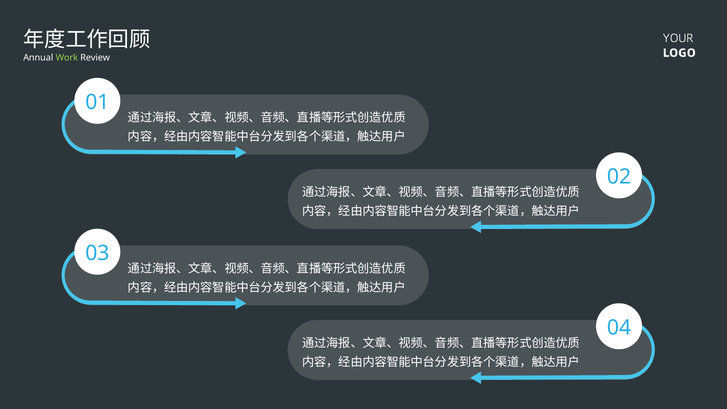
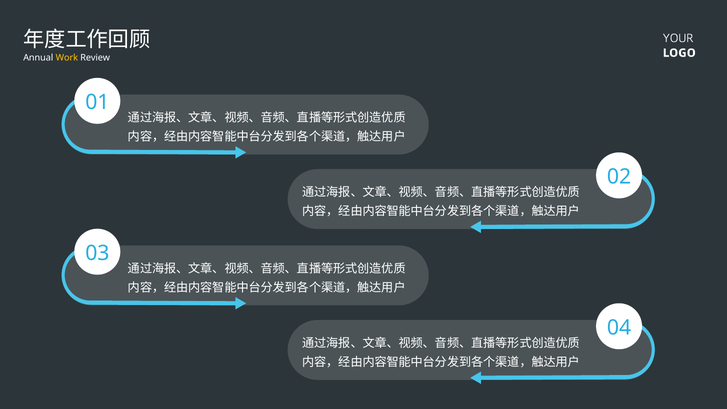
Work colour: light green -> yellow
